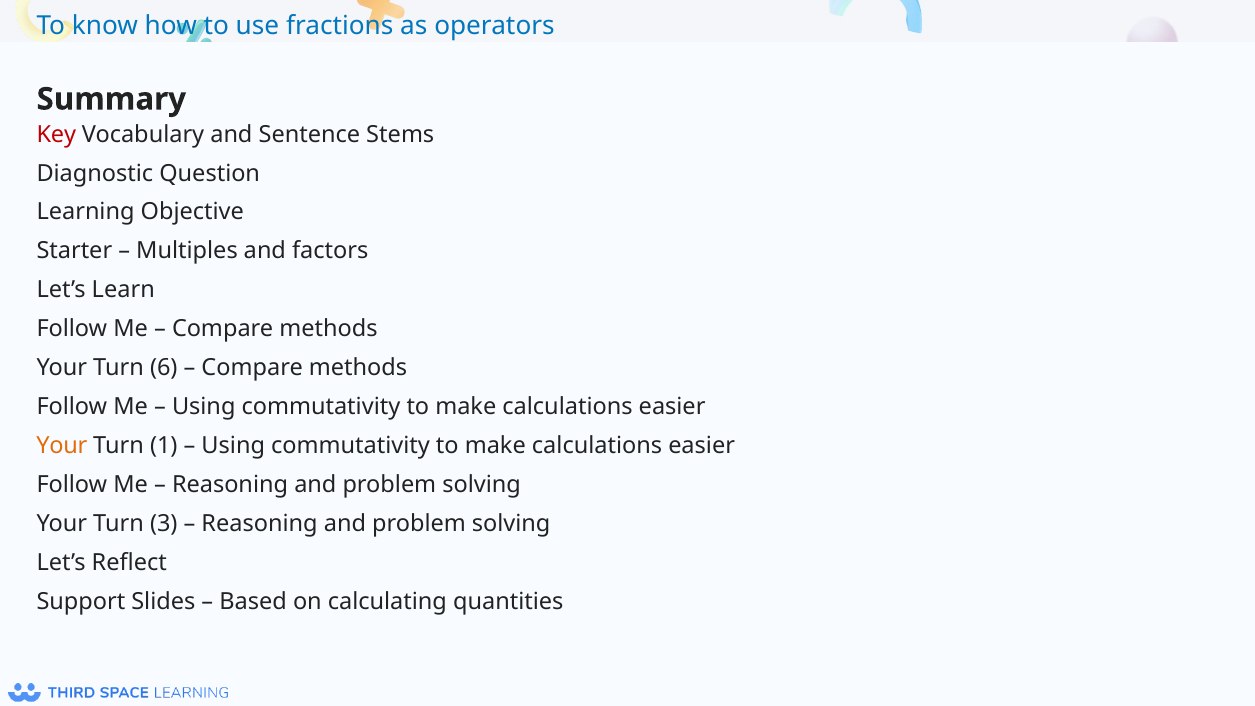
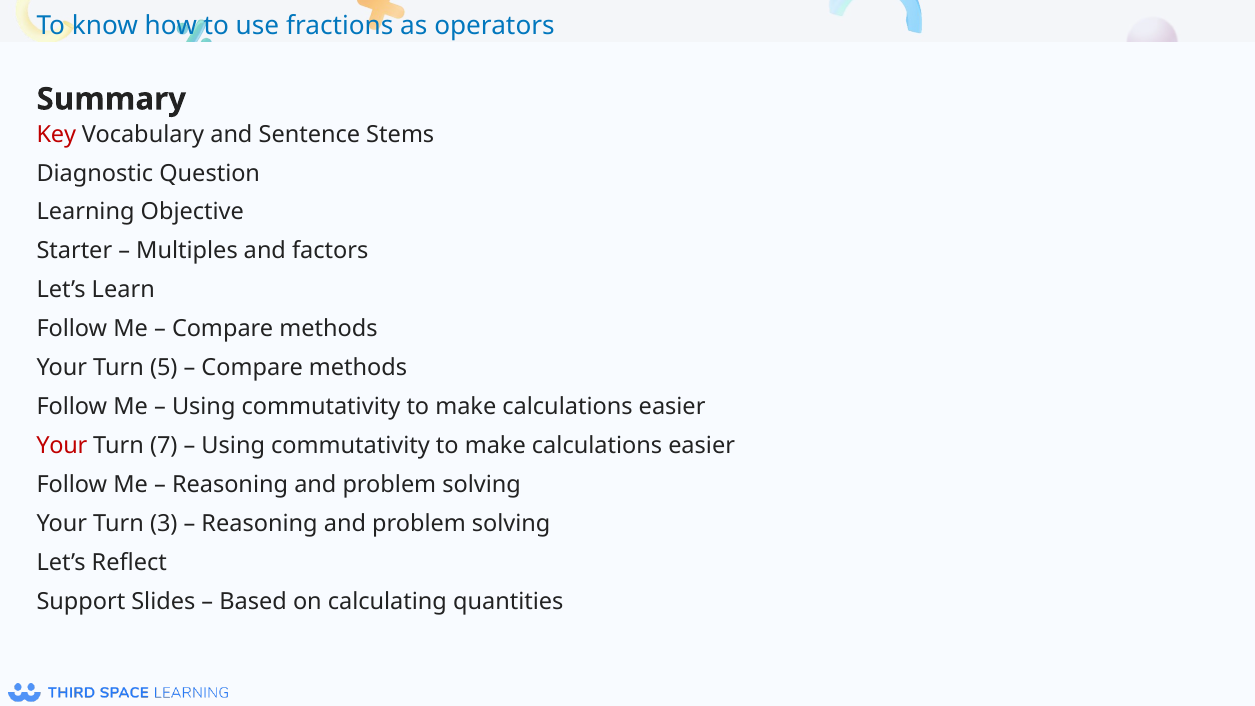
6: 6 -> 5
Your at (62, 446) colour: orange -> red
1: 1 -> 7
